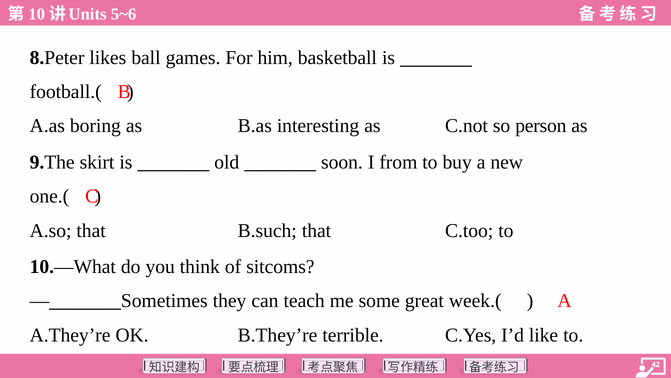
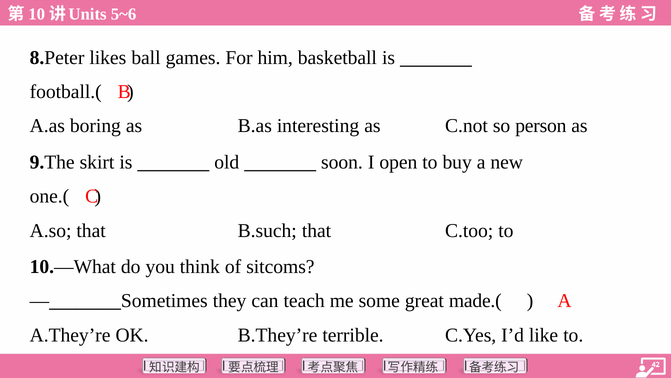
from: from -> open
week.(: week.( -> made.(
